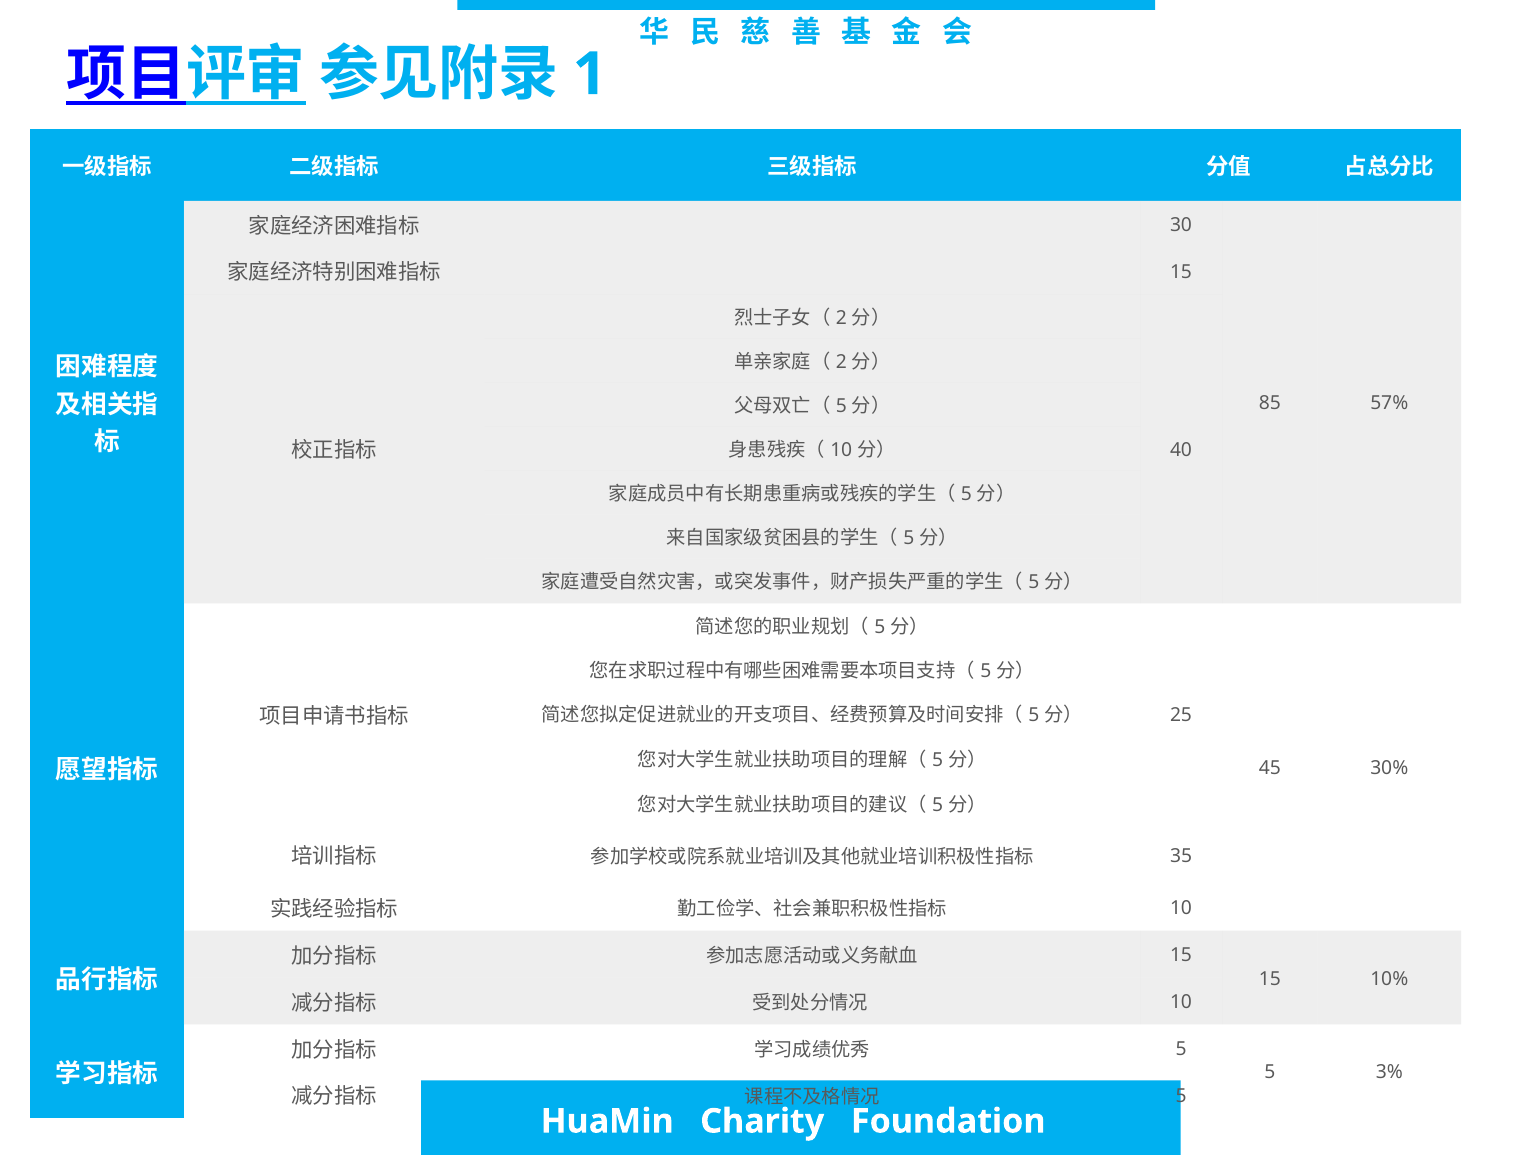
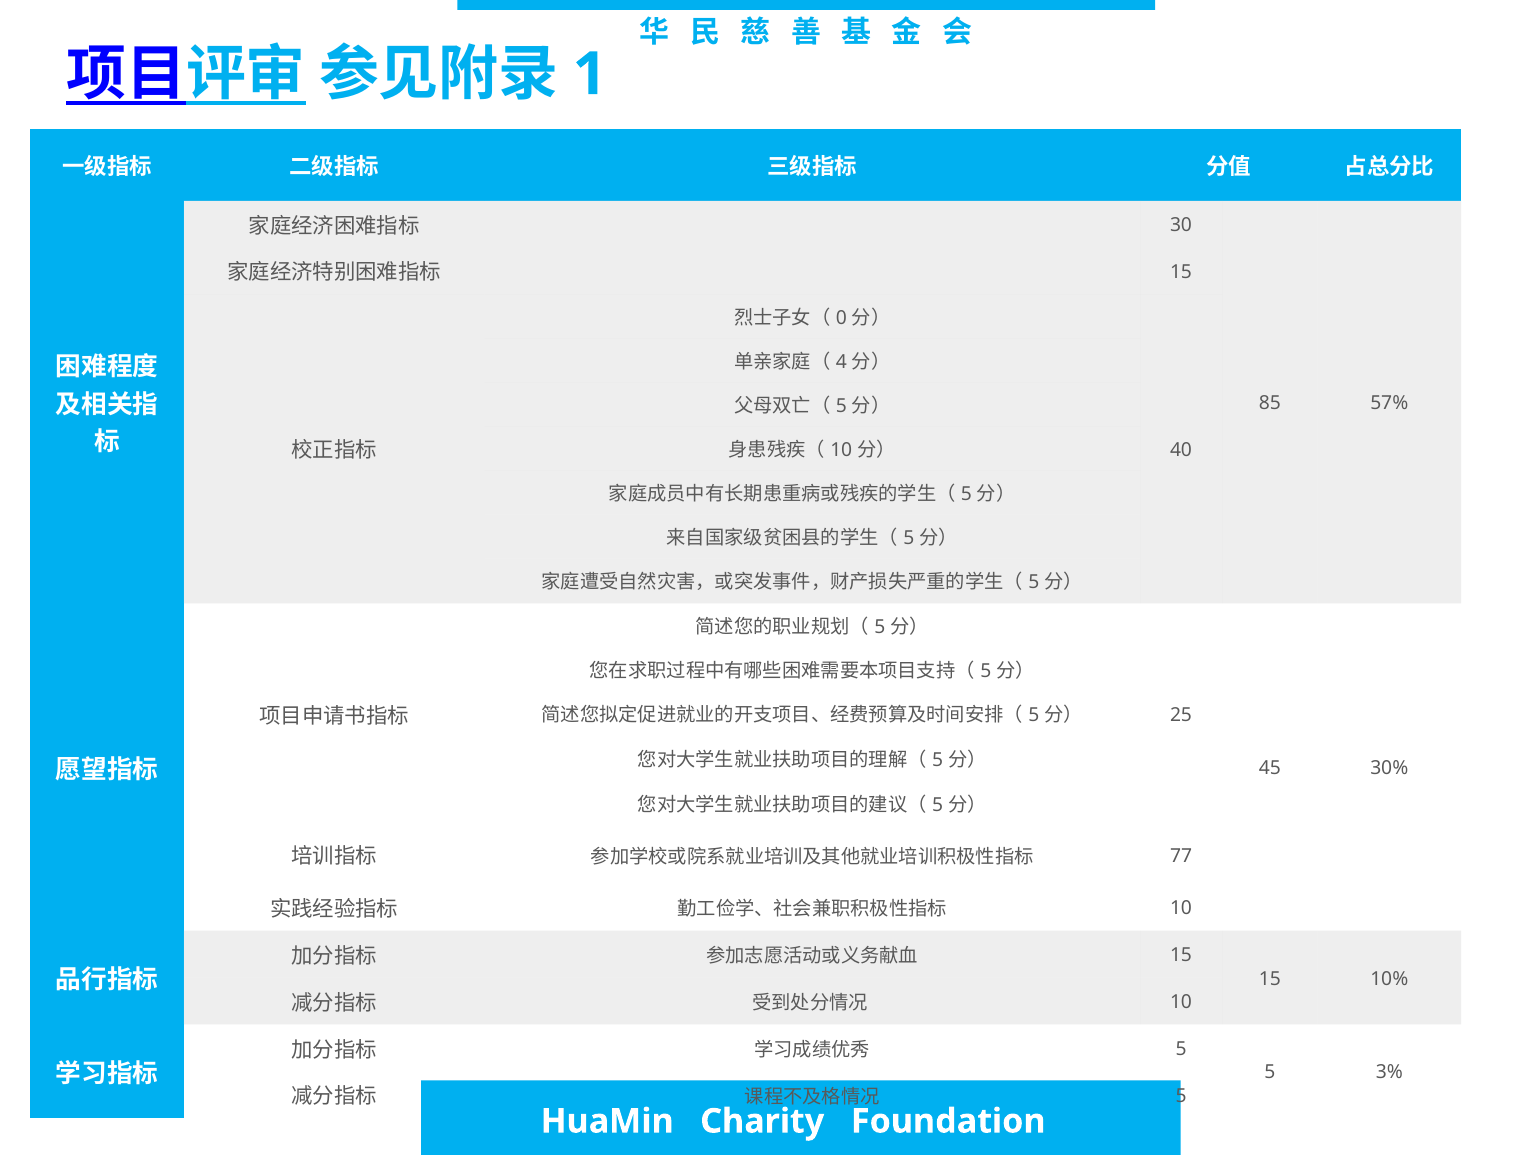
2 at (841, 318): 2 -> 0
2 at (841, 362): 2 -> 4
35: 35 -> 77
